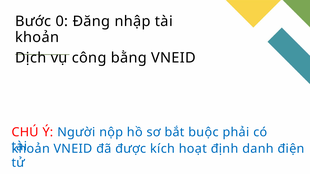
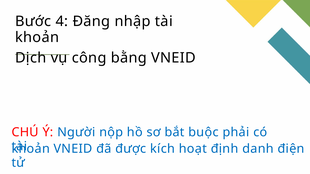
0: 0 -> 4
